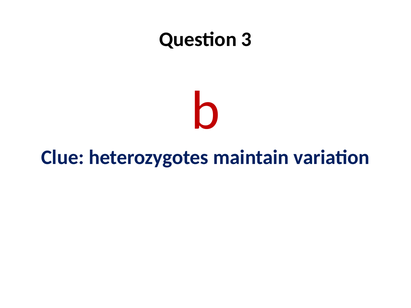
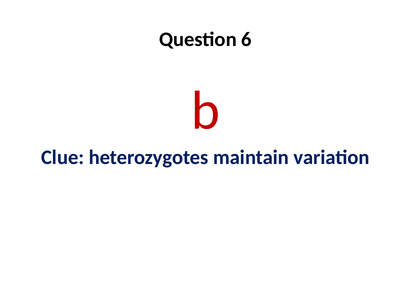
3: 3 -> 6
